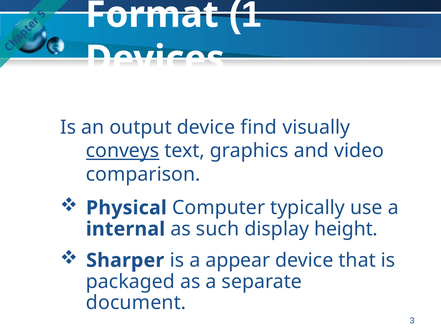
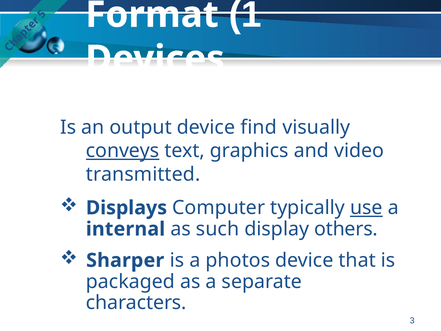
comparison: comparison -> transmitted
Physical: Physical -> Displays
use underline: none -> present
height: height -> others
appear: appear -> photos
document: document -> characters
